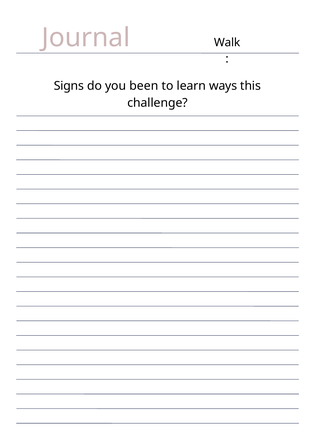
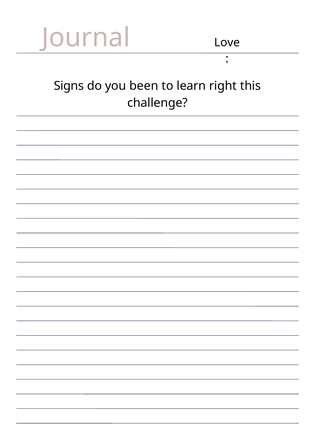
Walk: Walk -> Love
ways: ways -> right
